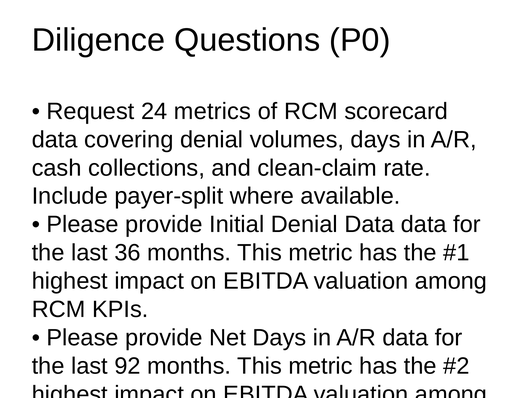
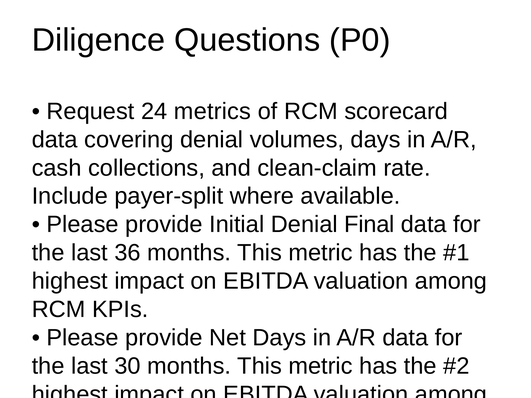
Denial Data: Data -> Final
92: 92 -> 30
